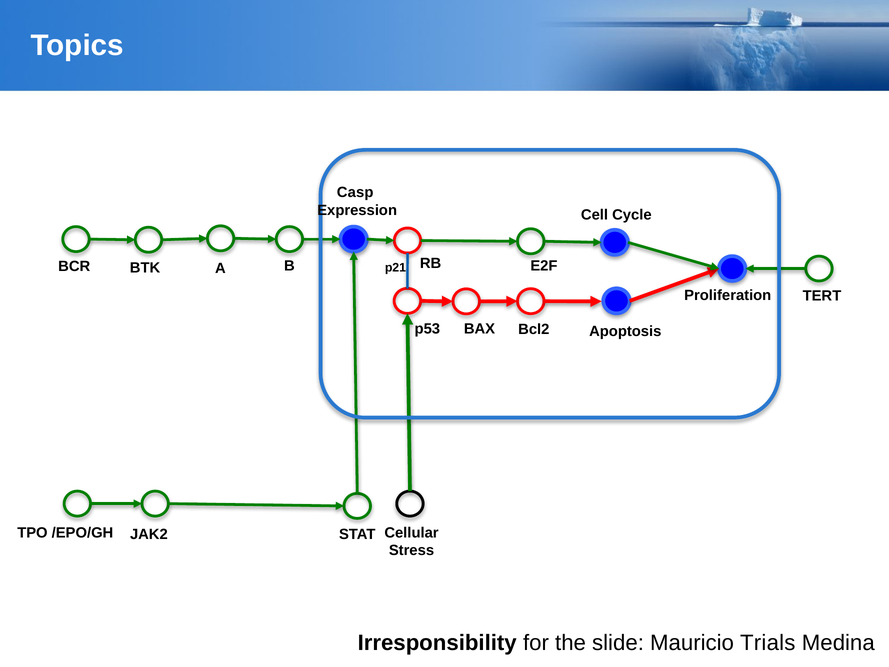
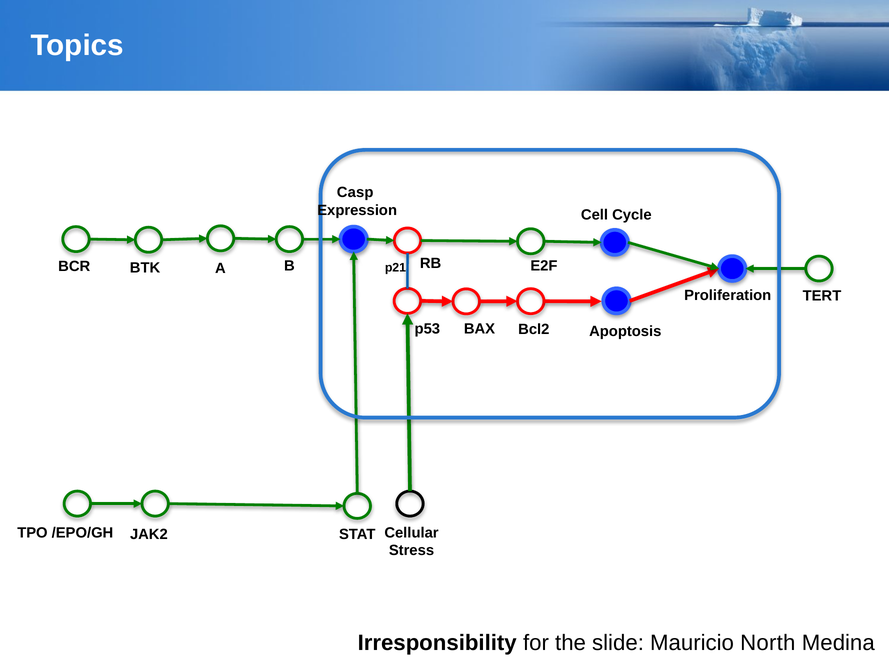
Trials: Trials -> North
